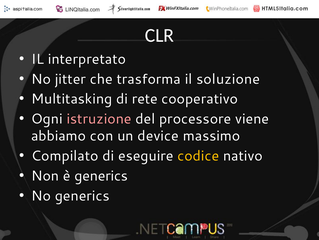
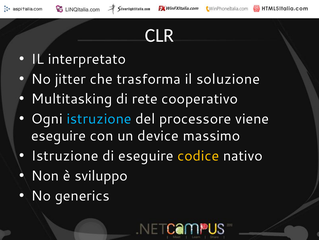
istruzione at (99, 119) colour: pink -> light blue
abbiamo at (59, 136): abbiamo -> eseguire
Compilato at (65, 155): Compilato -> Istruzione
è generics: generics -> sviluppo
